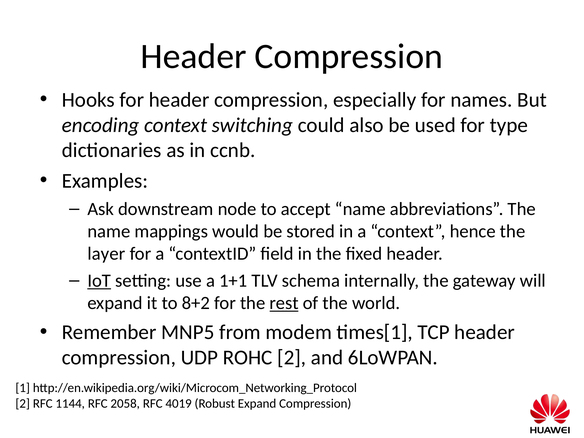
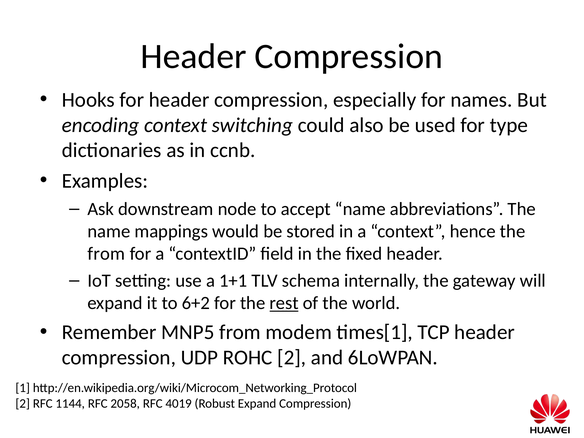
layer at (106, 254): layer -> from
IoT underline: present -> none
8+2: 8+2 -> 6+2
